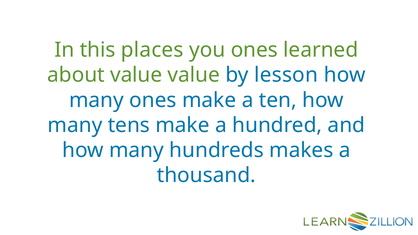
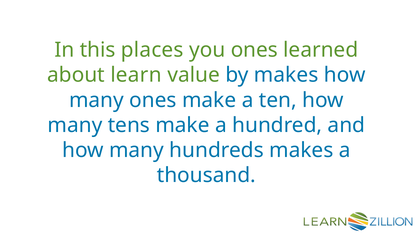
about value: value -> learn
by lesson: lesson -> makes
